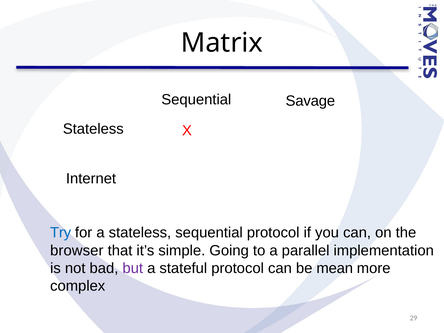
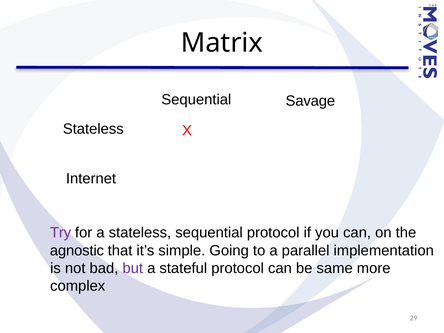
Try colour: blue -> purple
browser: browser -> agnostic
mean: mean -> same
